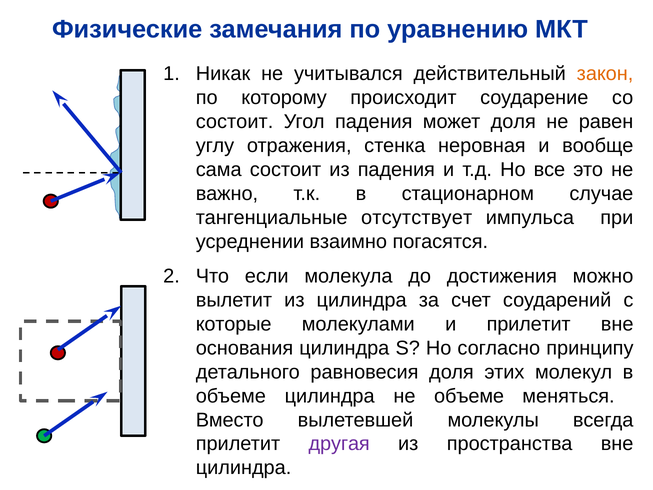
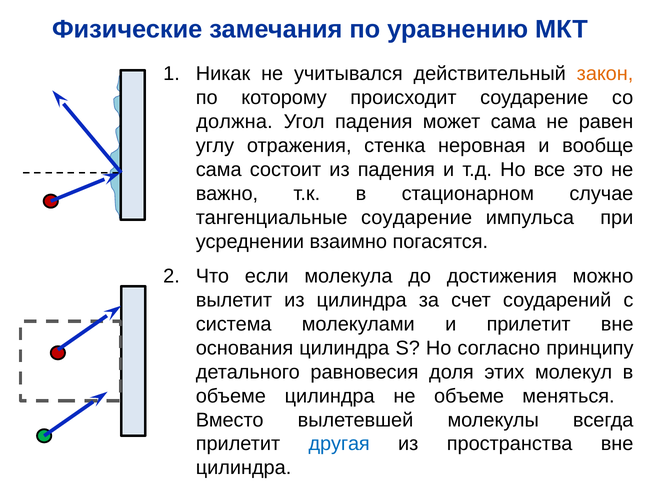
состоит at (235, 122): состоит -> должна
может доля: доля -> сама
тангенциальные отсутствует: отсутствует -> соударение
которые: которые -> система
другая colour: purple -> blue
